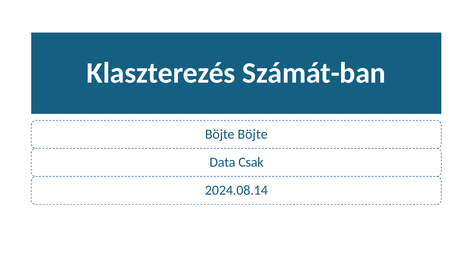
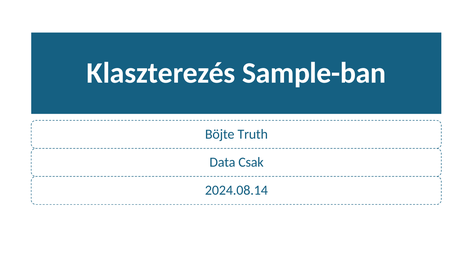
Számát-ban: Számát-ban -> Sample-ban
Böjte Böjte: Böjte -> Truth
